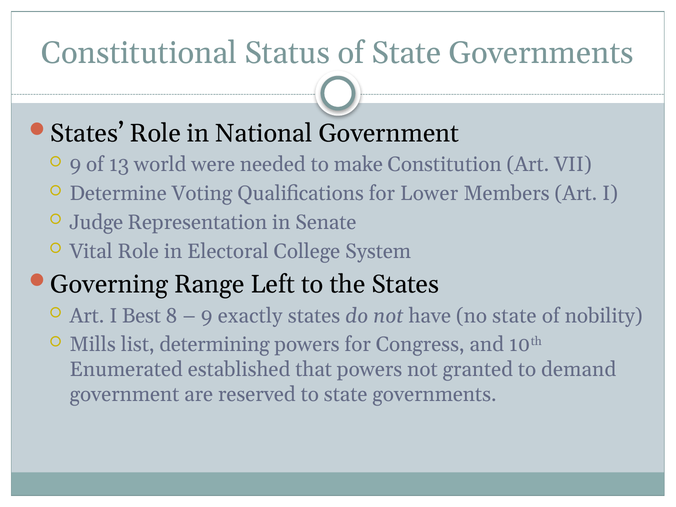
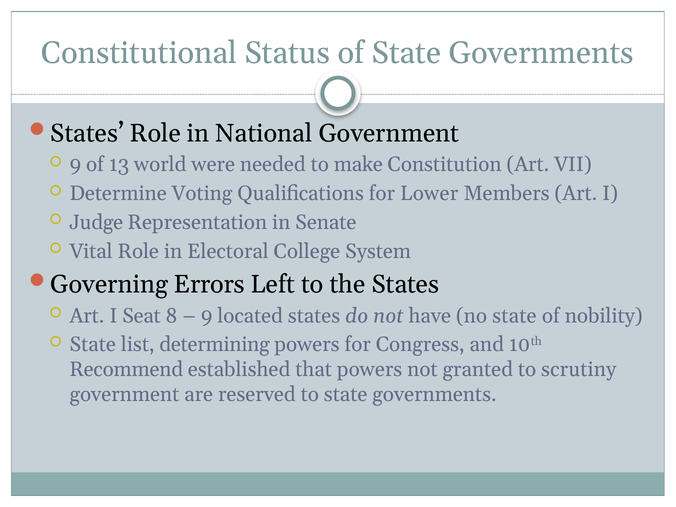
Range: Range -> Errors
Best: Best -> Seat
exactly: exactly -> located
Mills at (93, 345): Mills -> State
Enumerated: Enumerated -> Recommend
demand: demand -> scrutiny
